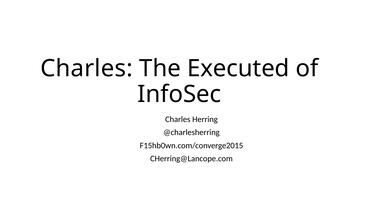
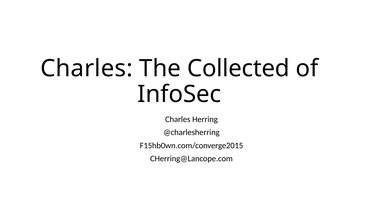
Executed: Executed -> Collected
